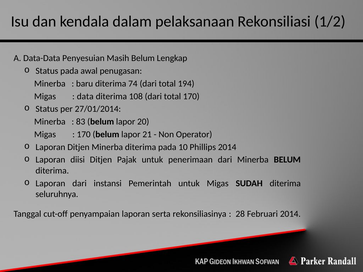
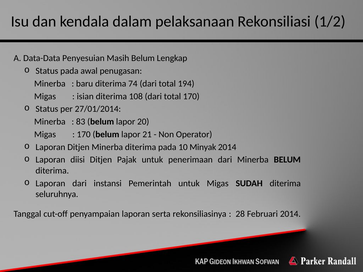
data: data -> isian
Phillips: Phillips -> Minyak
